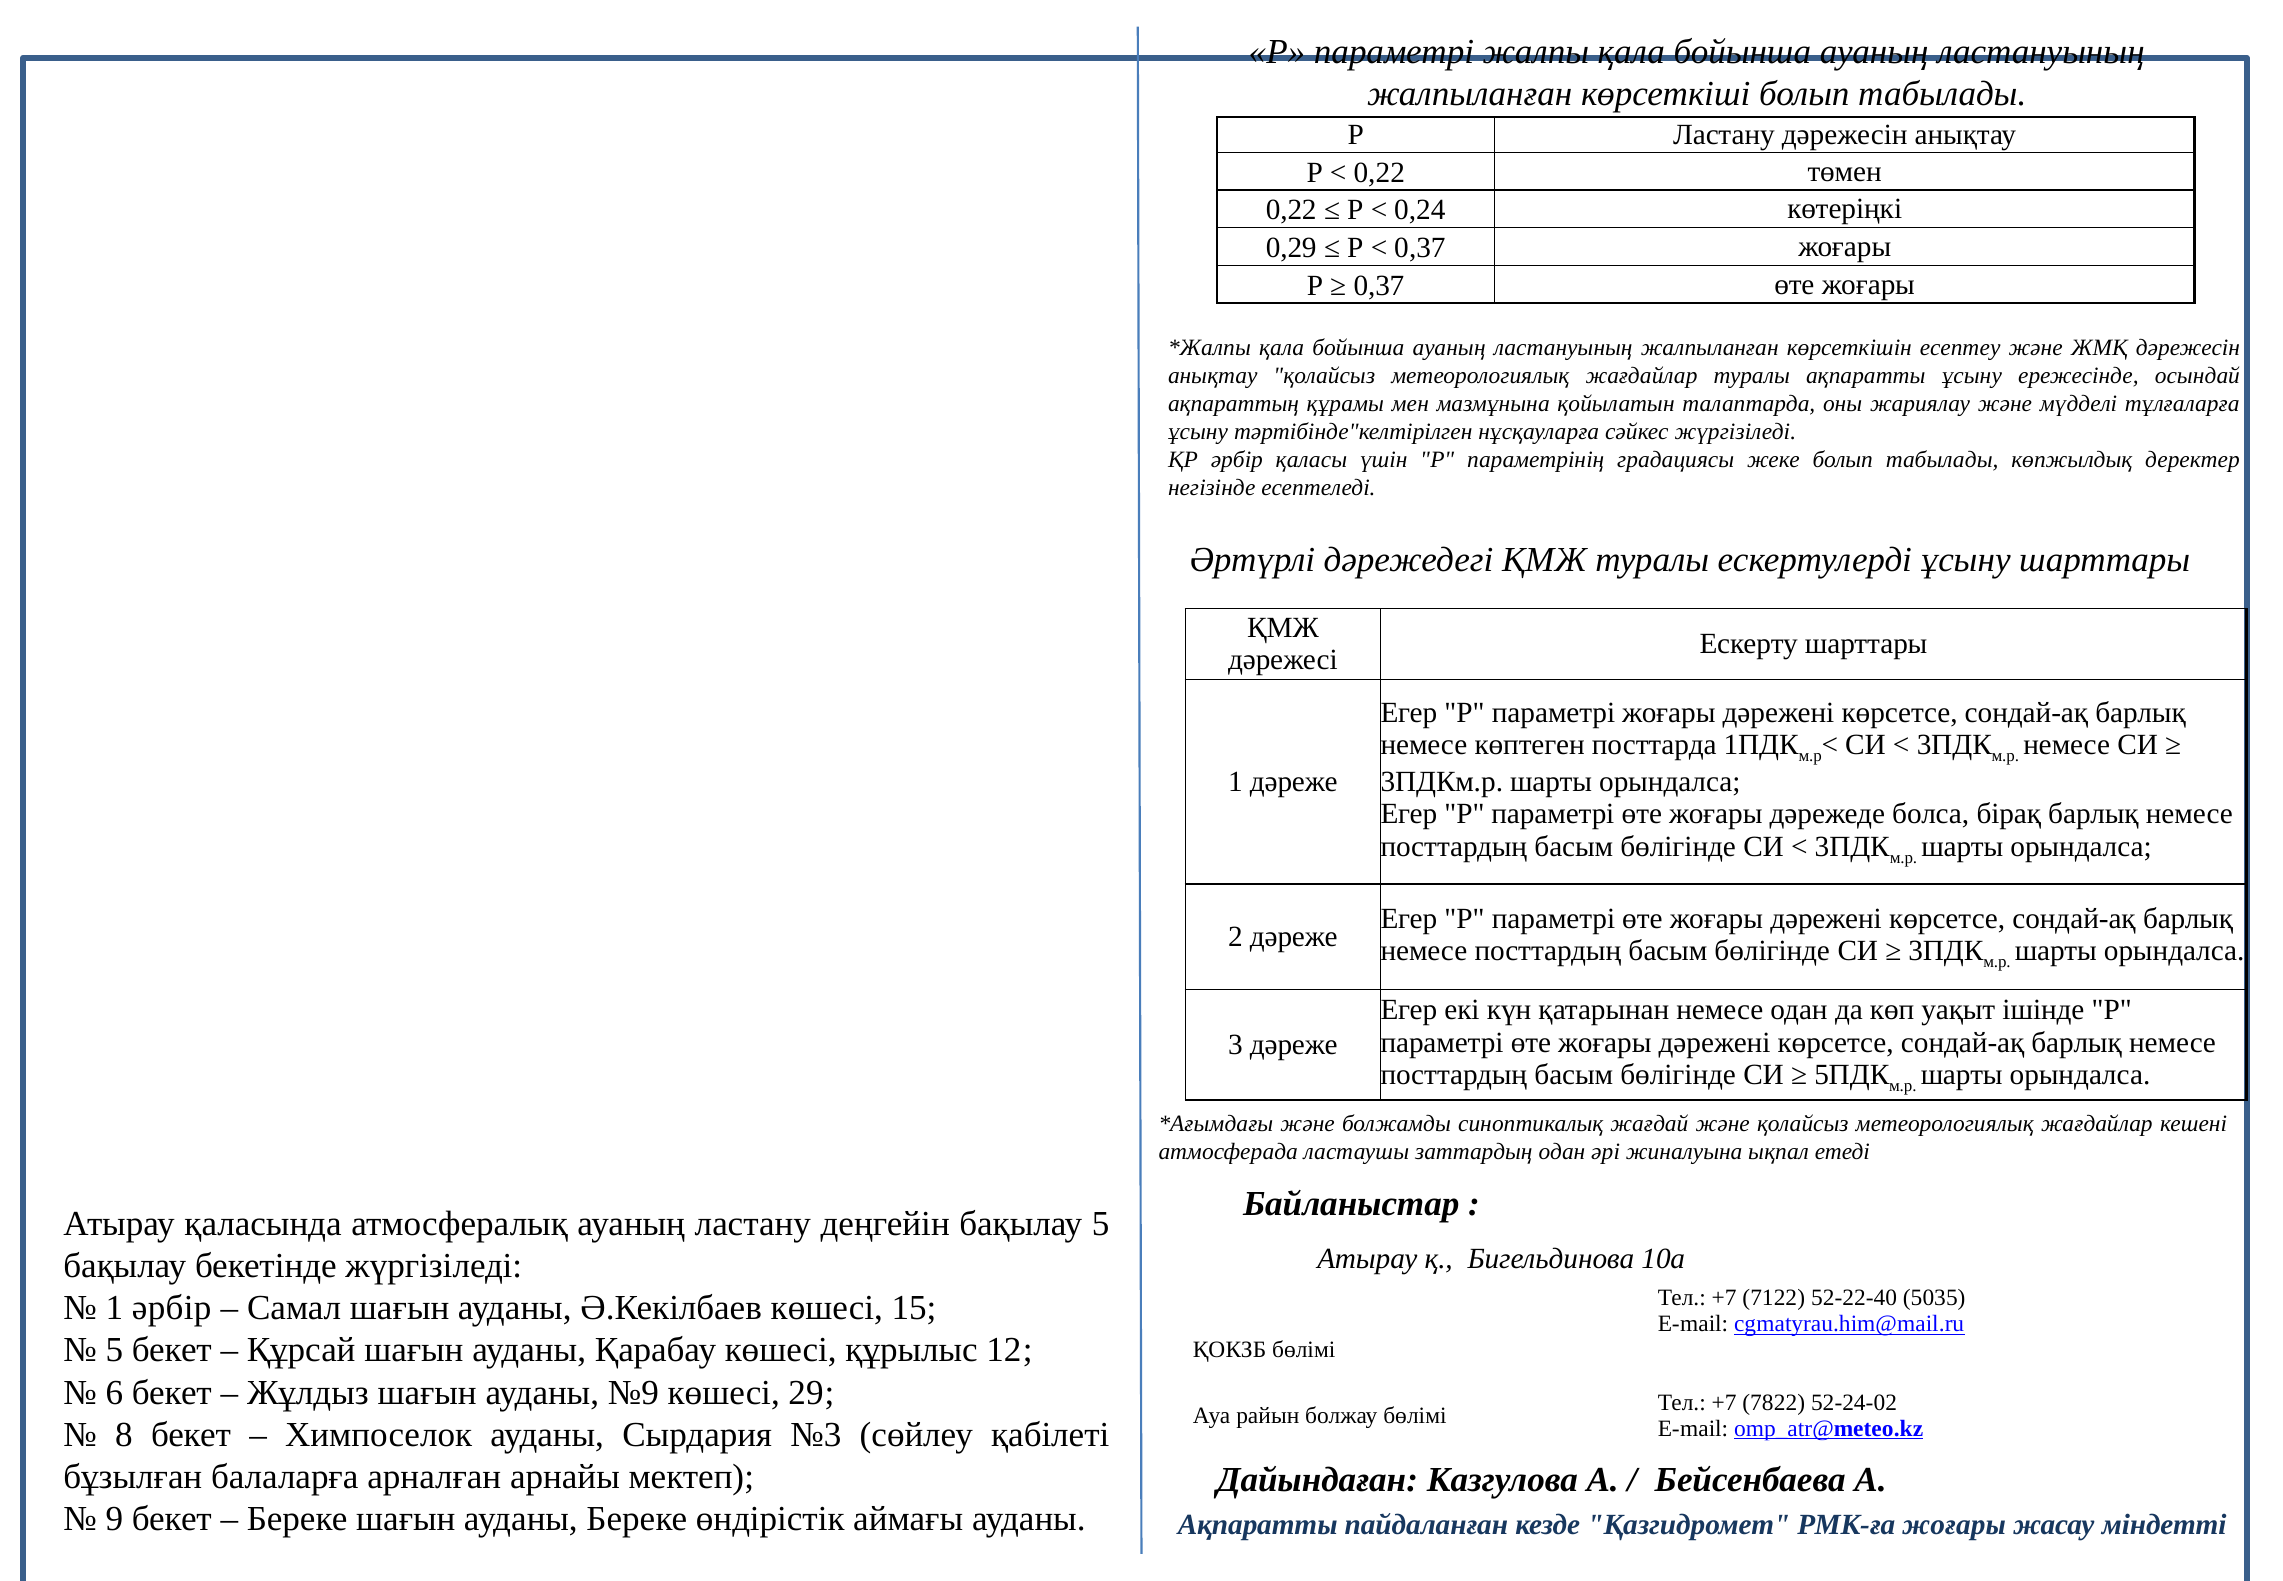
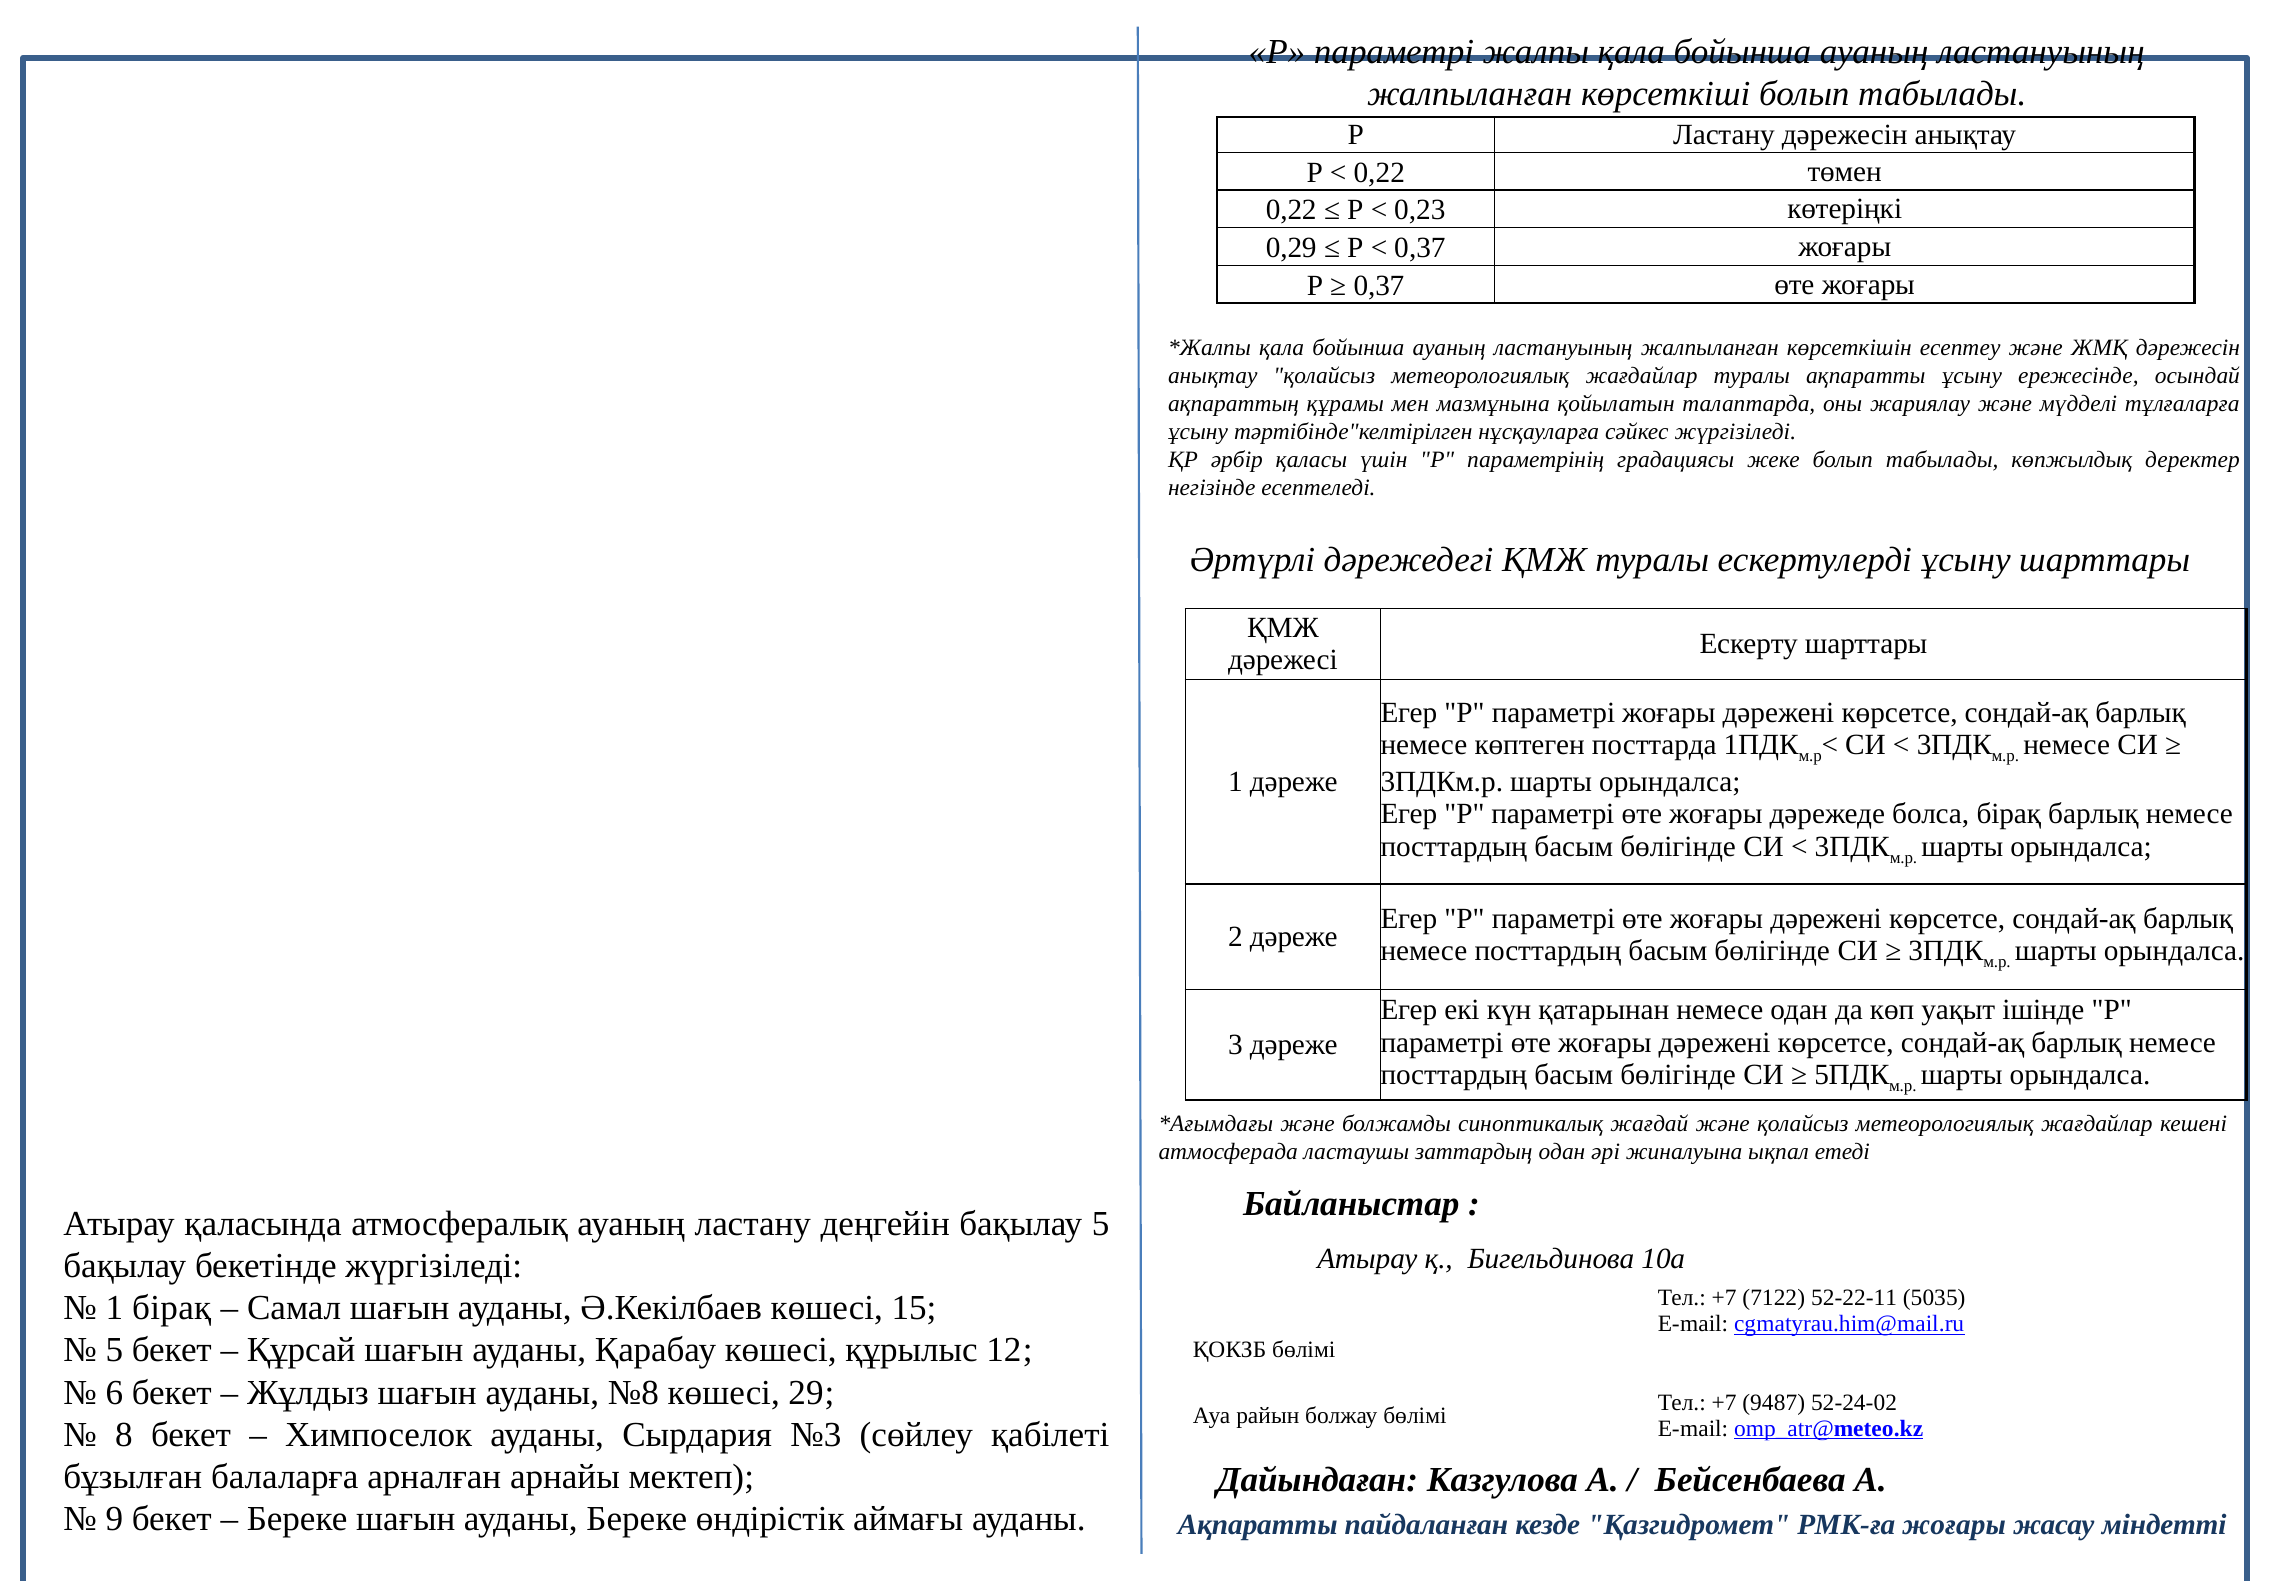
0,24: 0,24 -> 0,23
52-22-40: 52-22-40 -> 52-22-11
1 әрбір: әрбір -> бірақ
№9: №9 -> №8
7822: 7822 -> 9487
